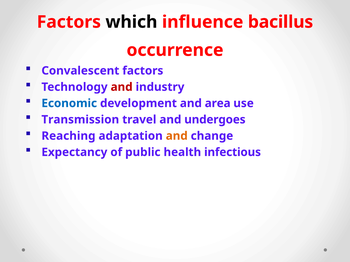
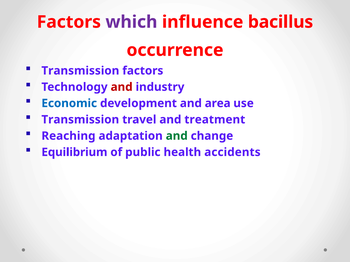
which colour: black -> purple
Convalescent at (80, 71): Convalescent -> Transmission
undergoes: undergoes -> treatment
and at (177, 136) colour: orange -> green
Expectancy: Expectancy -> Equilibrium
infectious: infectious -> accidents
